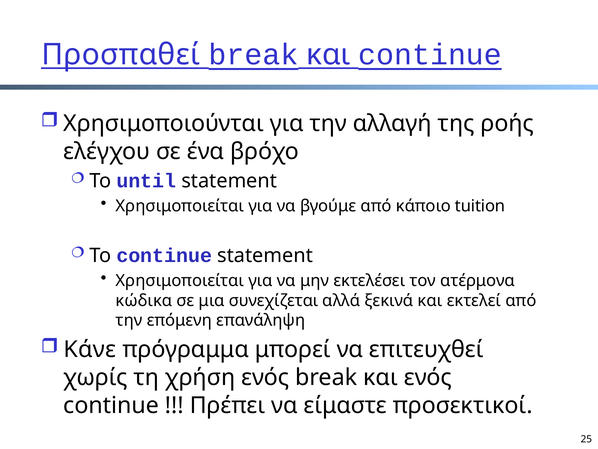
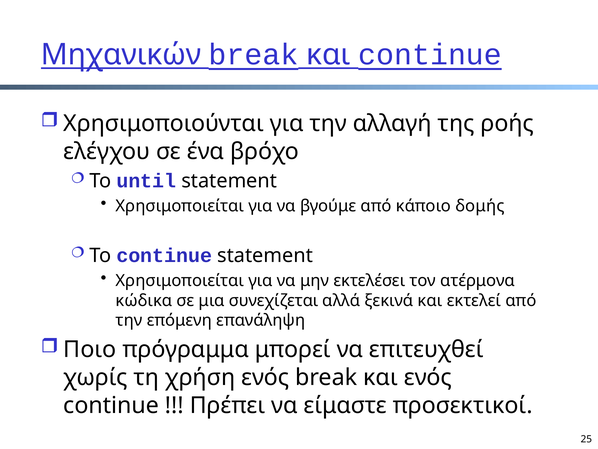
Προσπαθεί: Προσπαθεί -> Μηχανικών
tuition: tuition -> δομής
Κάνε: Κάνε -> Ποιο
